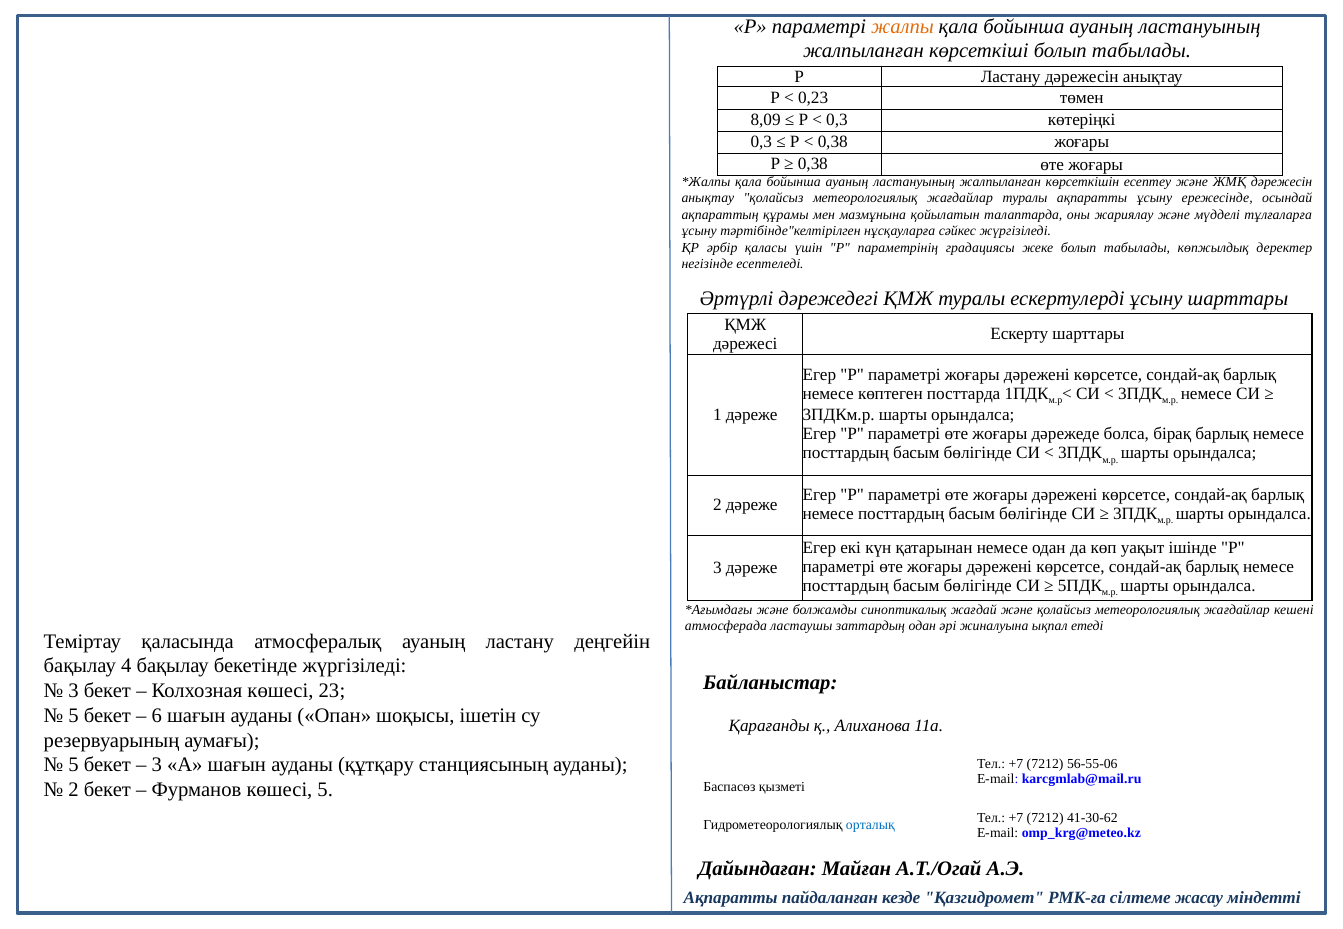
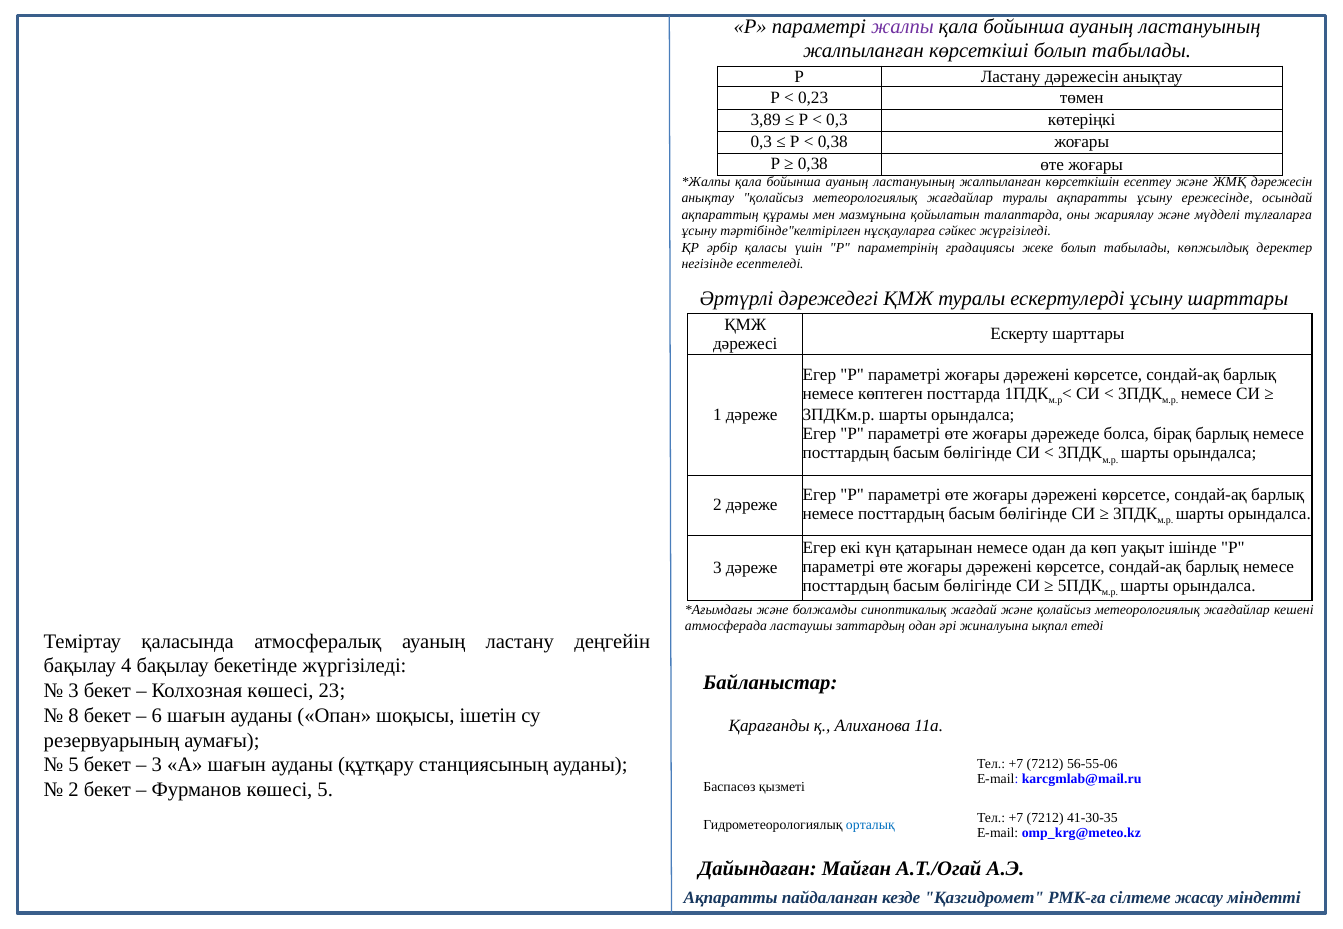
жалпы colour: orange -> purple
8,09: 8,09 -> 3,89
5 at (74, 716): 5 -> 8
41-30-62: 41-30-62 -> 41-30-35
